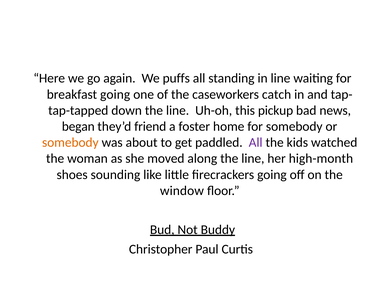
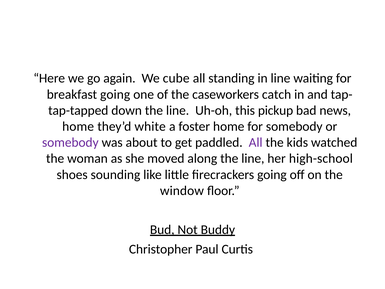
puffs: puffs -> cube
began at (78, 126): began -> home
friend: friend -> white
somebody at (70, 142) colour: orange -> purple
high-month: high-month -> high-school
